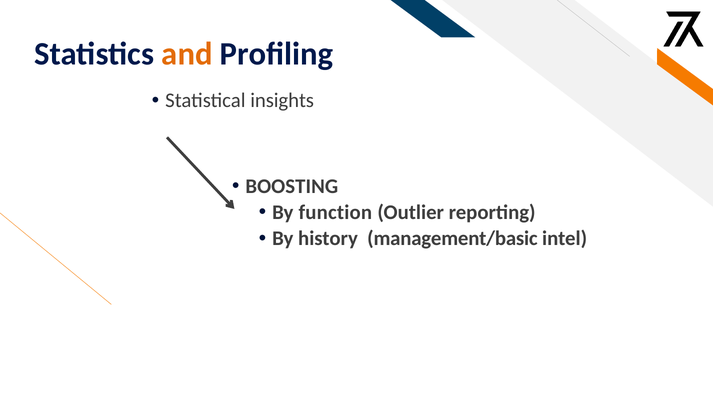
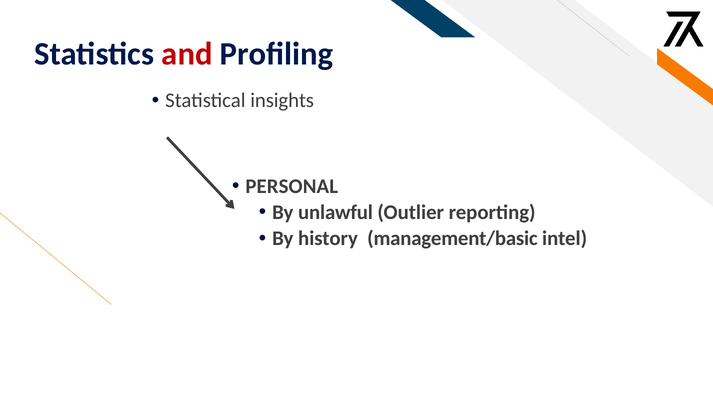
and colour: orange -> red
BOOSTING: BOOSTING -> PERSONAL
function: function -> unlawful
